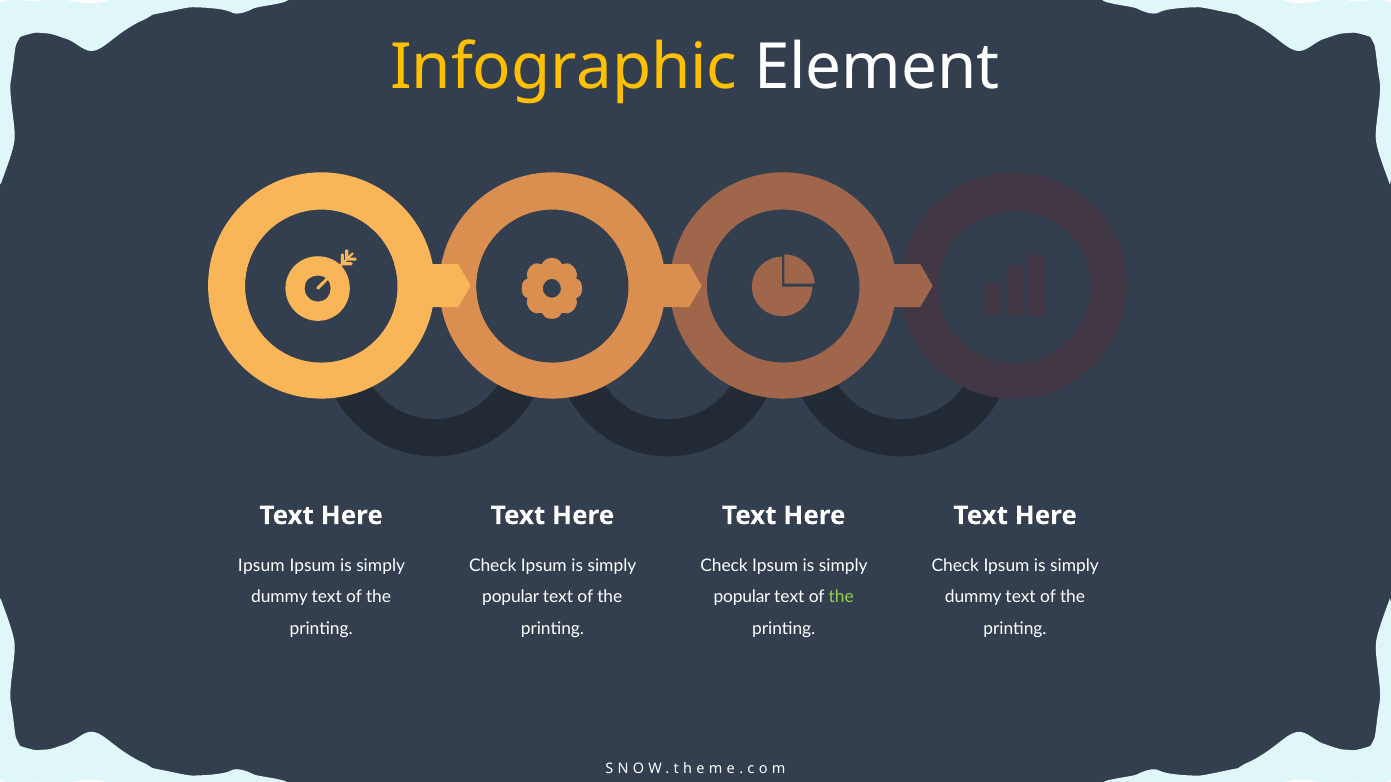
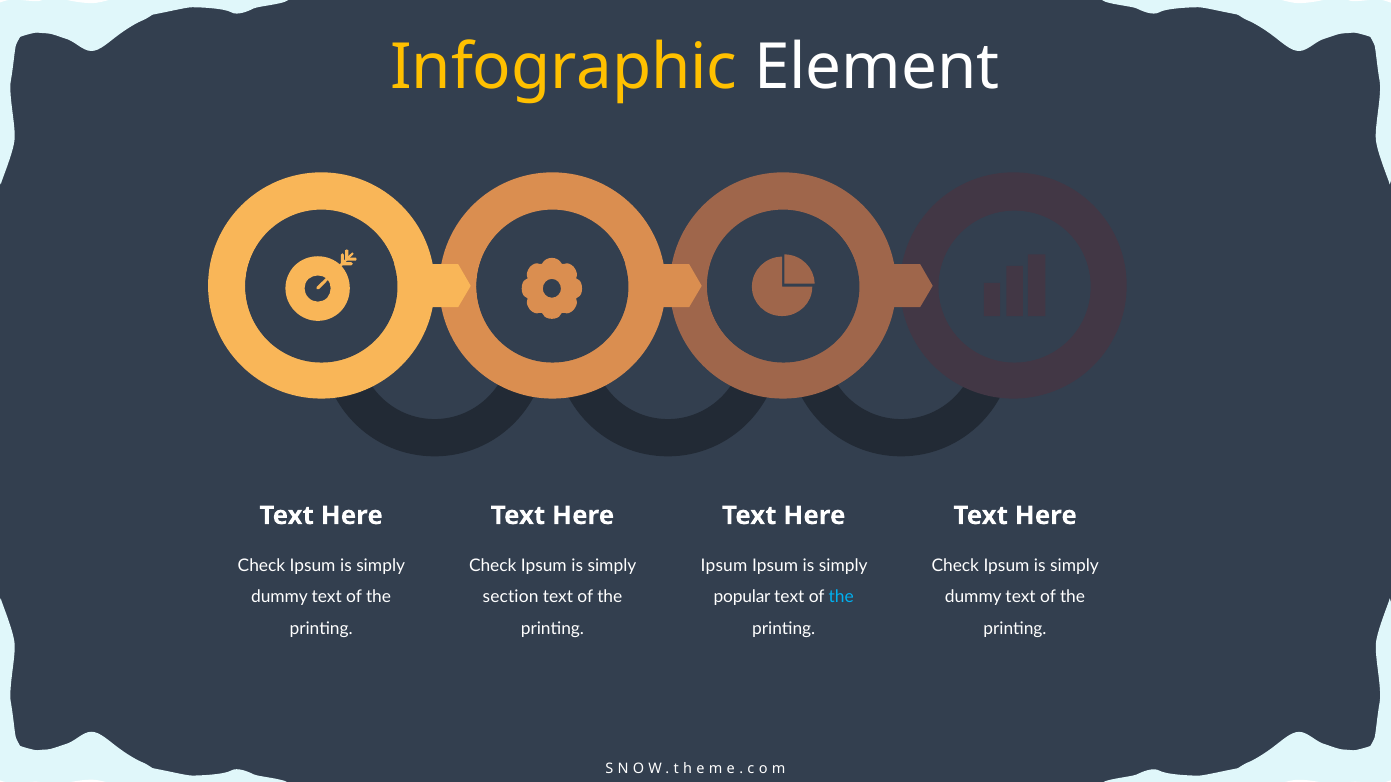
Ipsum at (261, 566): Ipsum -> Check
Check at (724, 566): Check -> Ipsum
popular at (511, 597): popular -> section
the at (841, 597) colour: light green -> light blue
